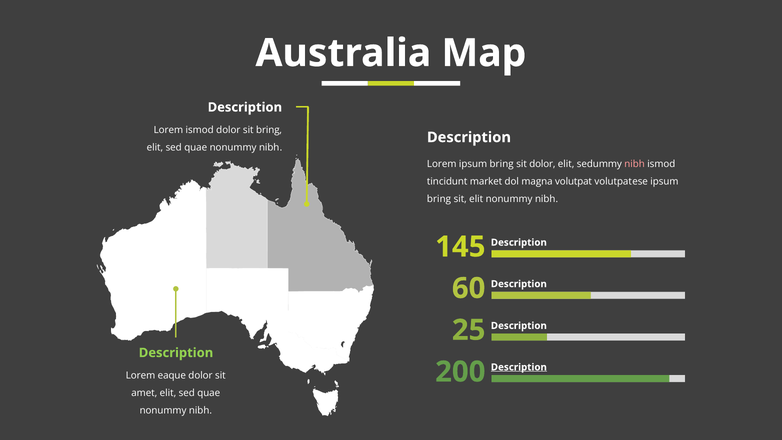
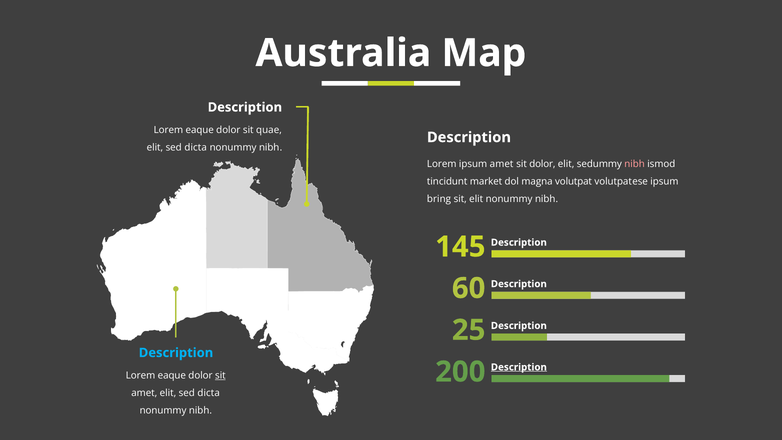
ismod at (200, 130): ismod -> eaque
sit bring: bring -> quae
quae at (196, 147): quae -> dicta
Lorem ipsum bring: bring -> amet
Description at (176, 353) colour: light green -> light blue
sit at (220, 375) underline: none -> present
amet elit sed quae: quae -> dicta
